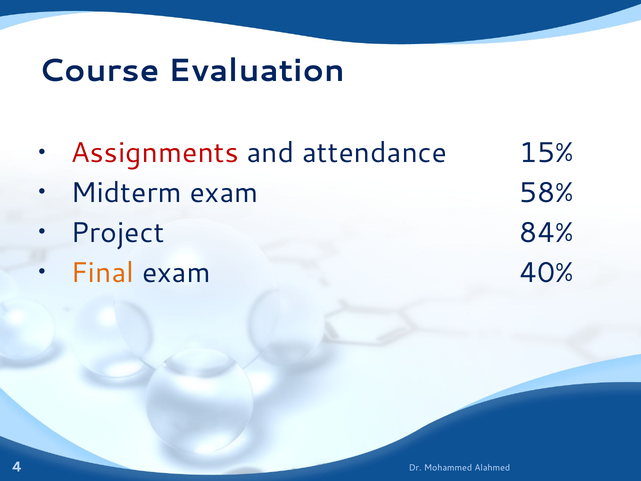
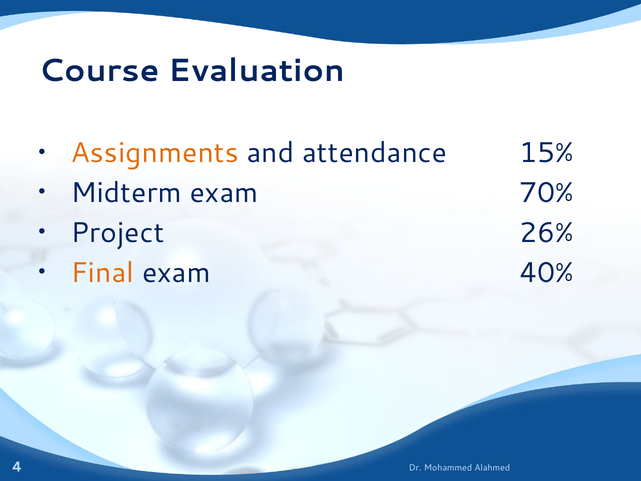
Assignments colour: red -> orange
58%: 58% -> 70%
84%: 84% -> 26%
